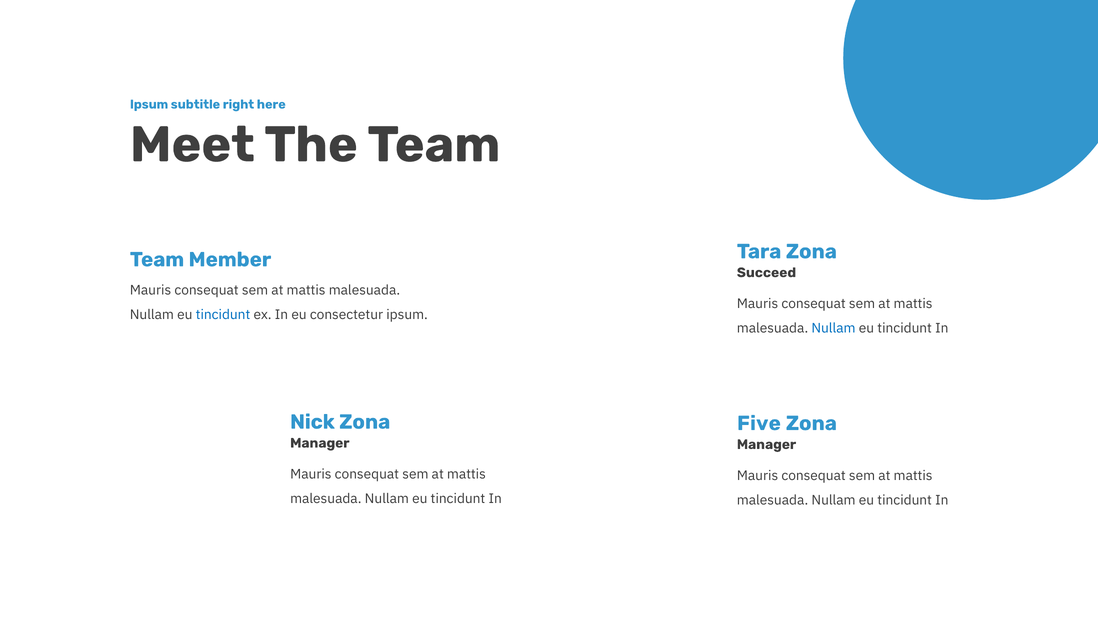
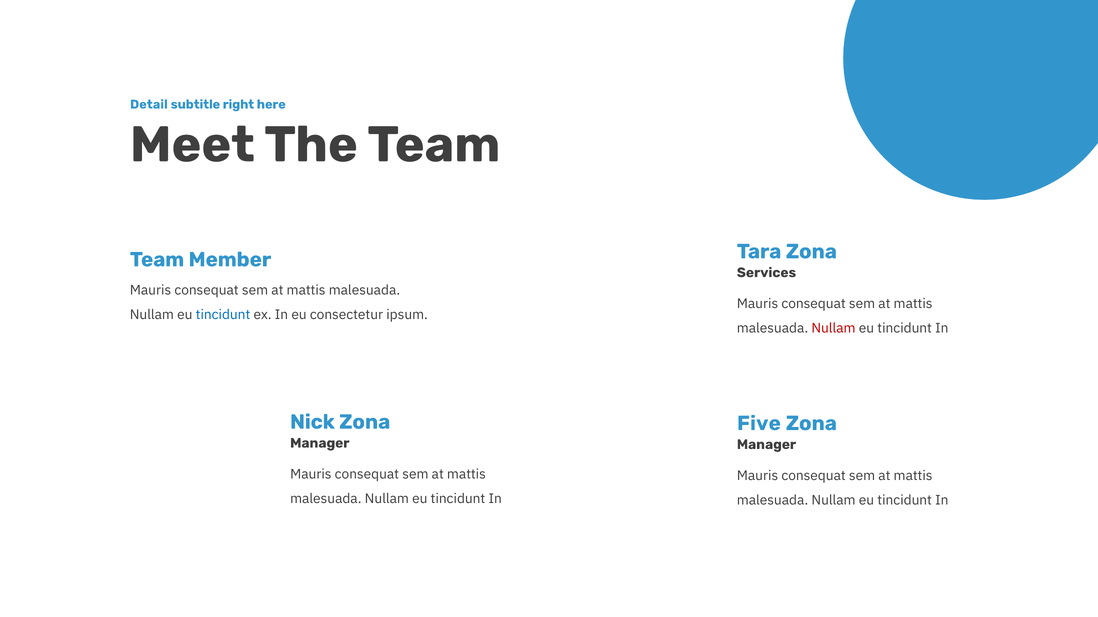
Ipsum at (149, 104): Ipsum -> Detail
Succeed: Succeed -> Services
Nullam at (833, 329) colour: blue -> red
